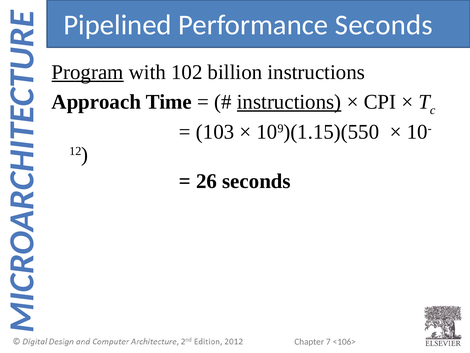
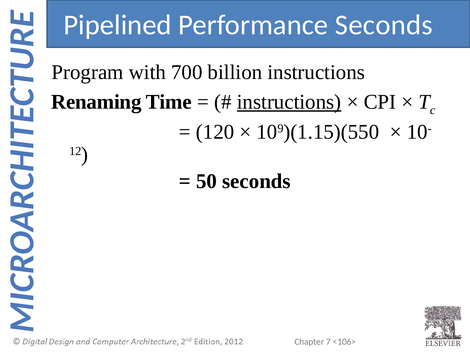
Program underline: present -> none
102: 102 -> 700
Approach: Approach -> Renaming
103: 103 -> 120
26: 26 -> 50
